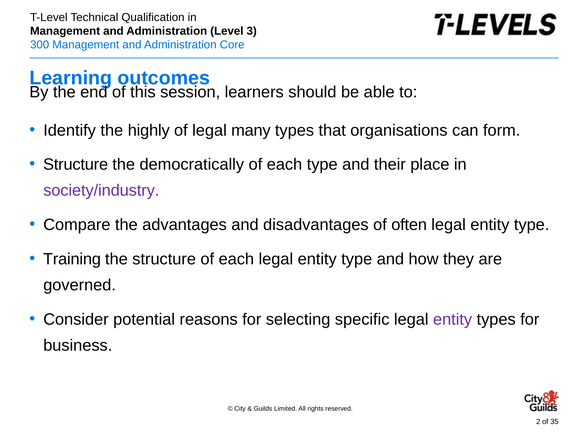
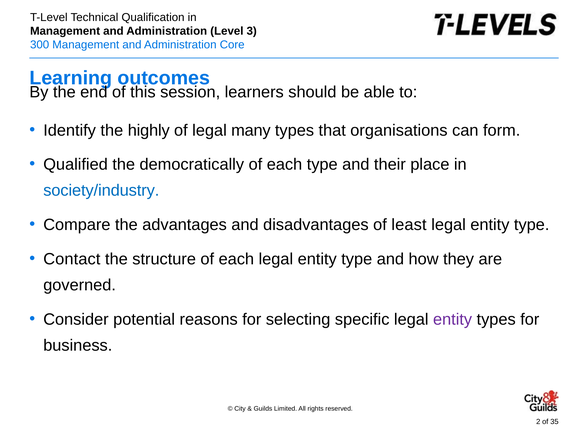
Structure at (76, 165): Structure -> Qualified
society/industry colour: purple -> blue
often: often -> least
Training: Training -> Contact
